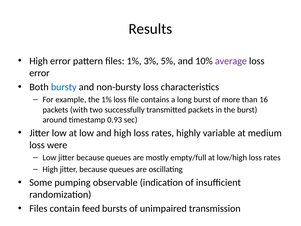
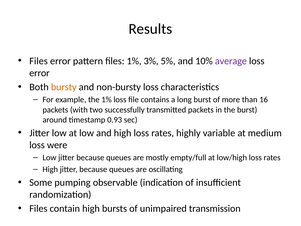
High at (39, 61): High -> Files
bursty colour: blue -> orange
contain feed: feed -> high
